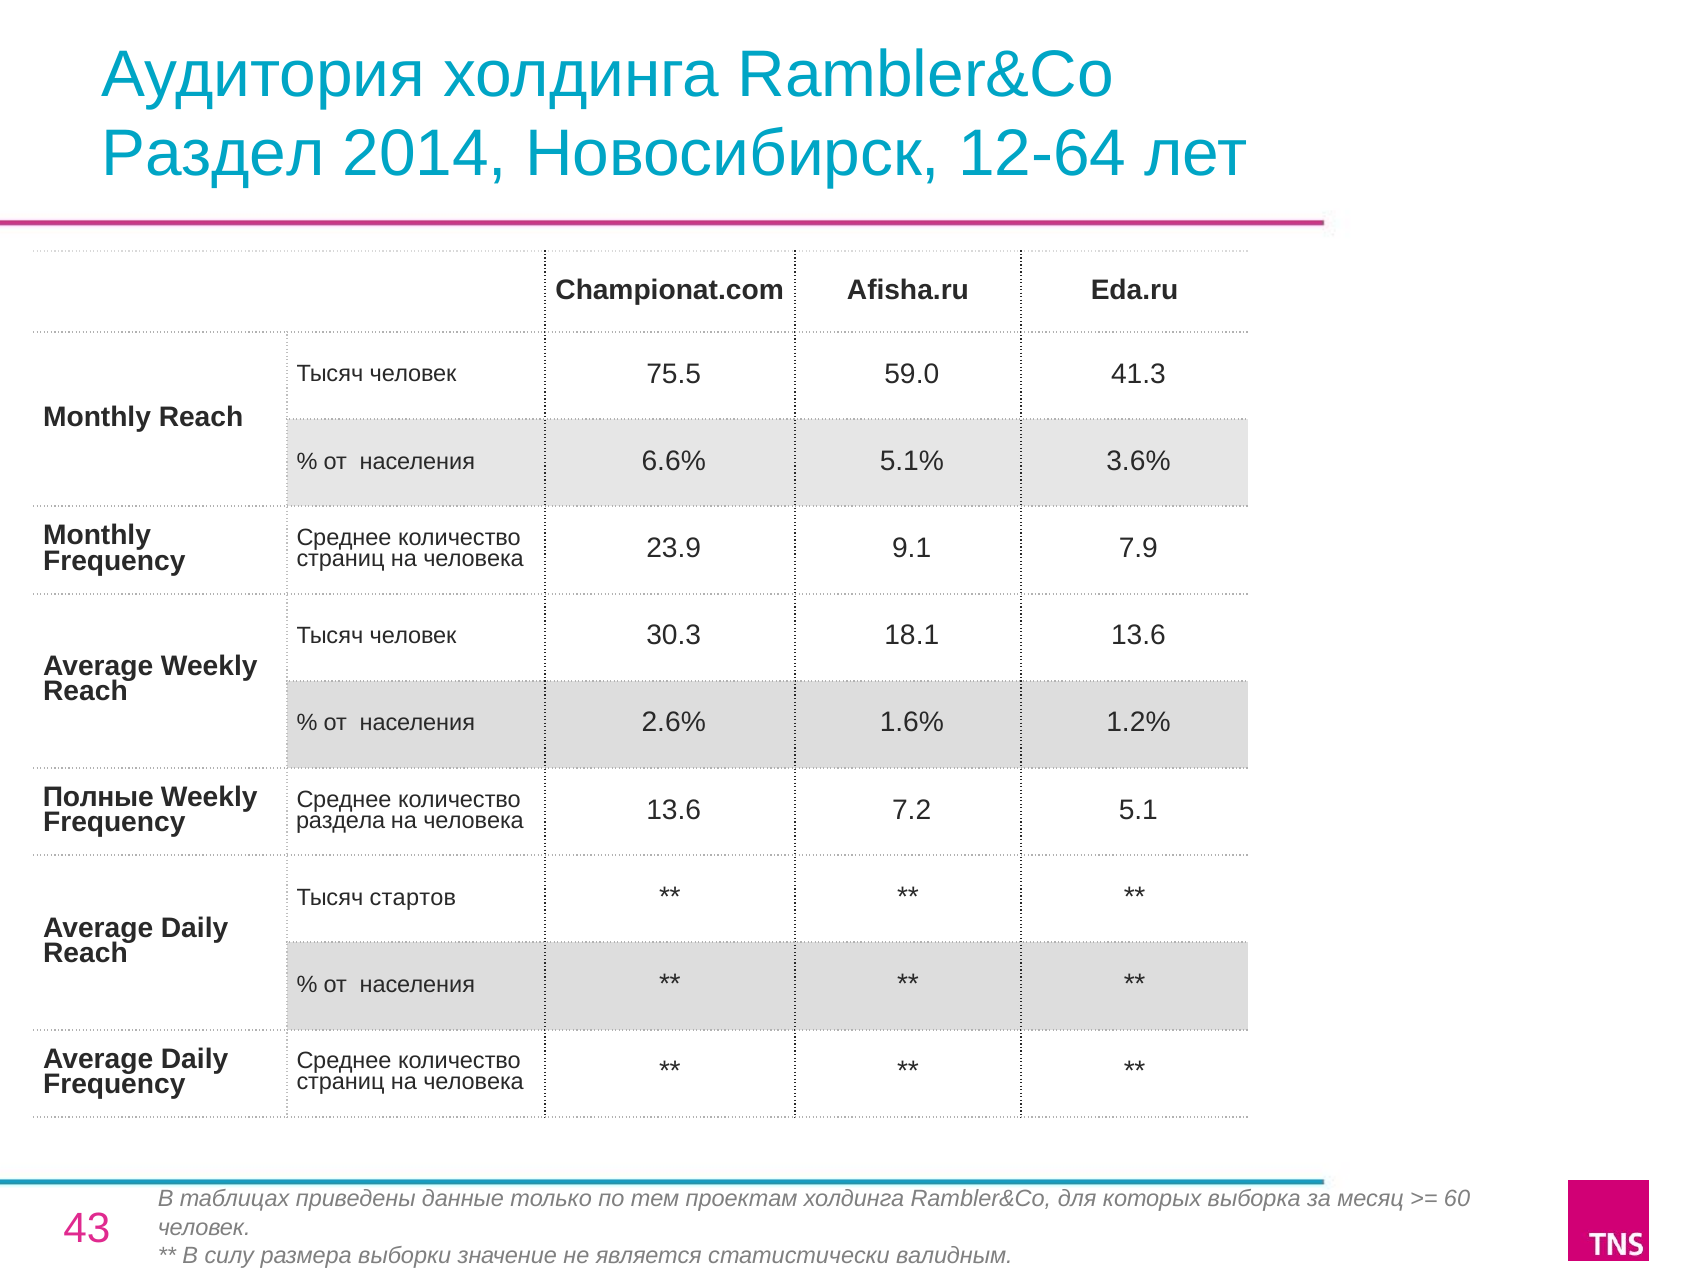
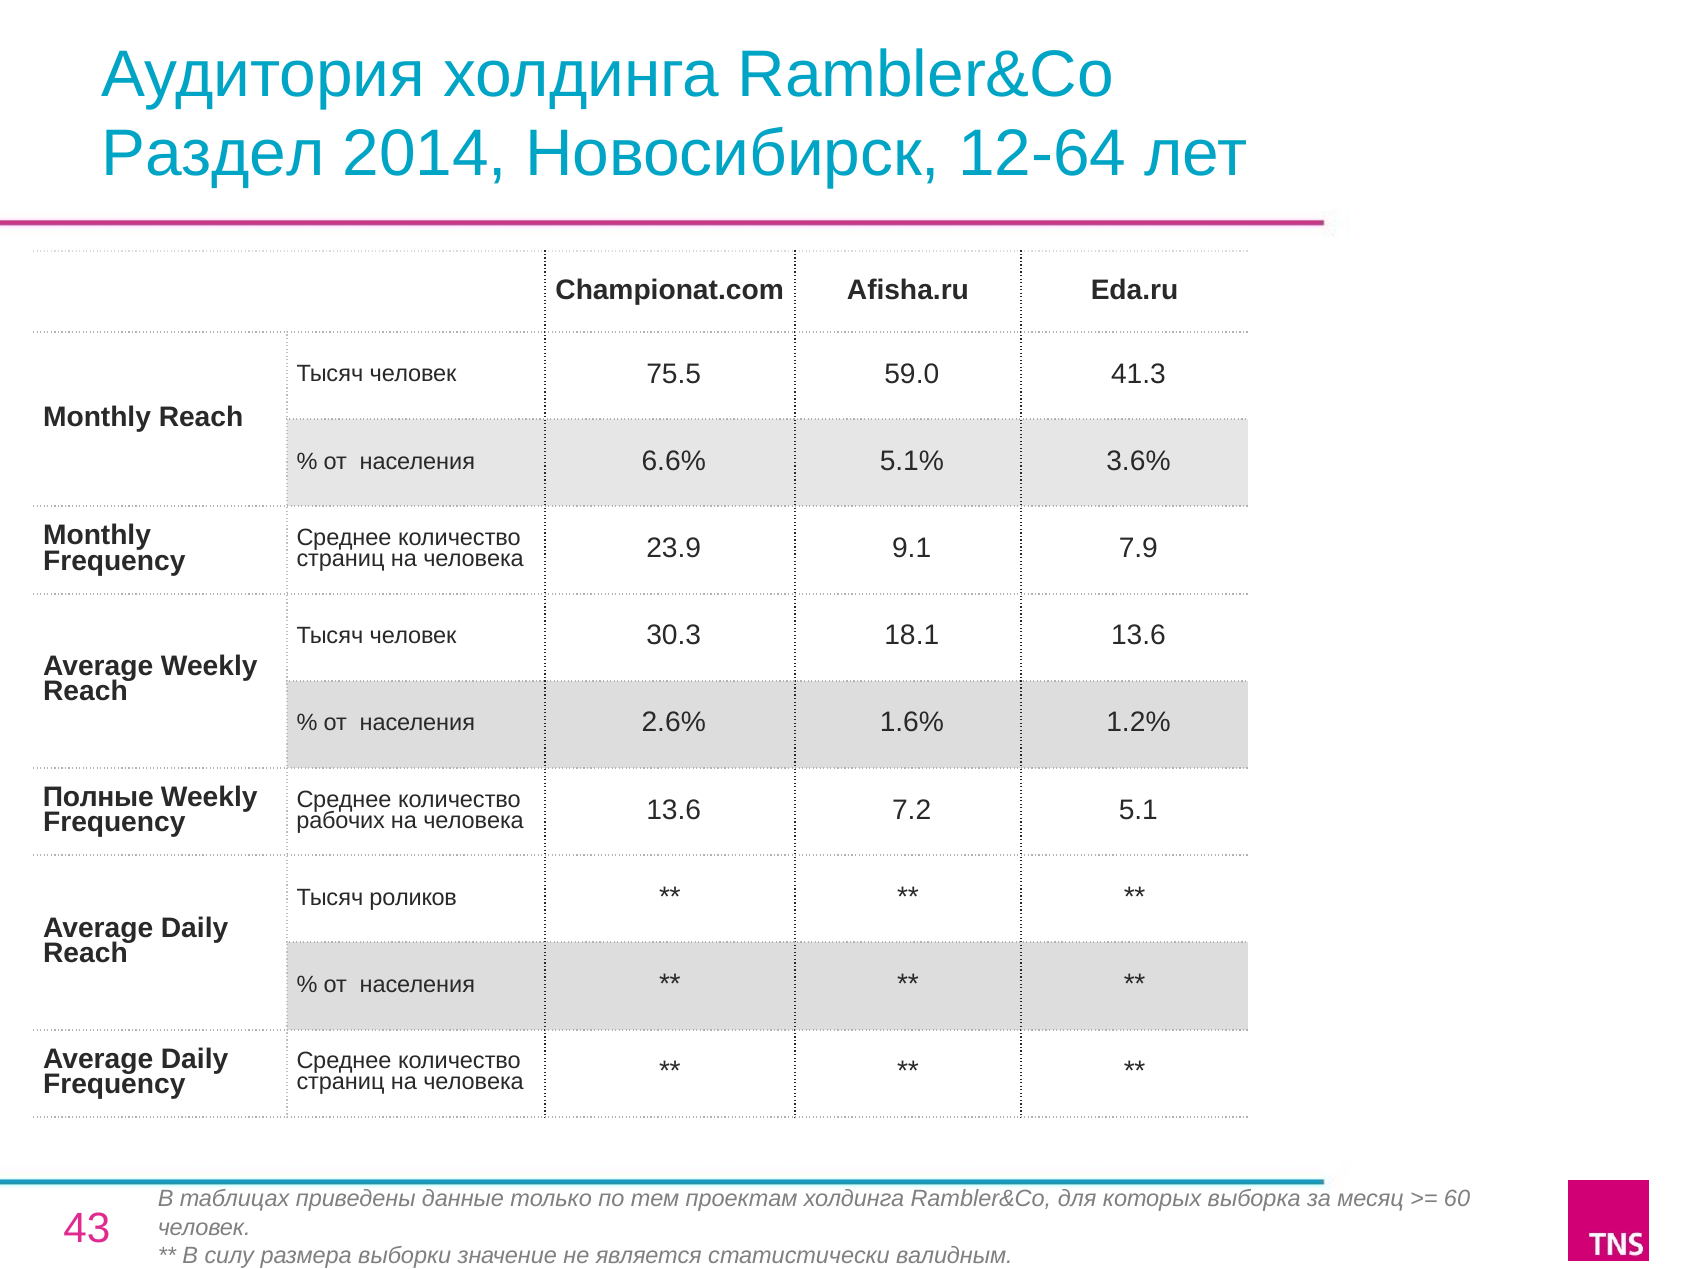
раздела: раздела -> рабочих
стартов: стартов -> роликов
